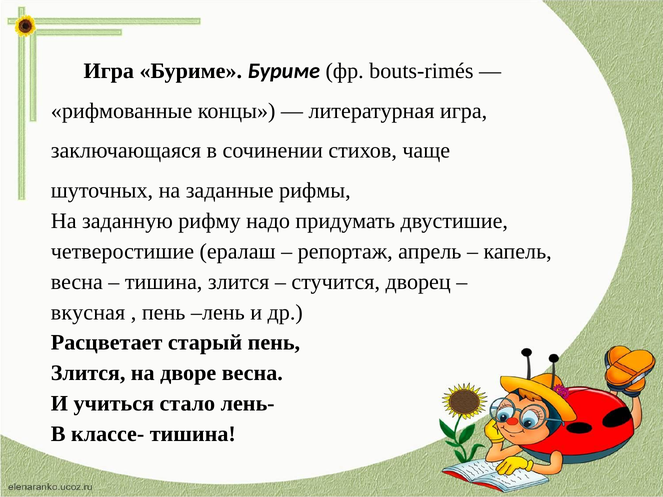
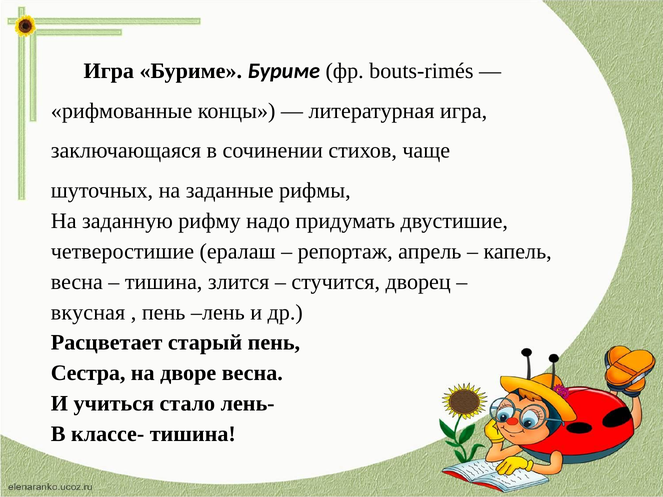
Злится at (88, 373): Злится -> Сестра
